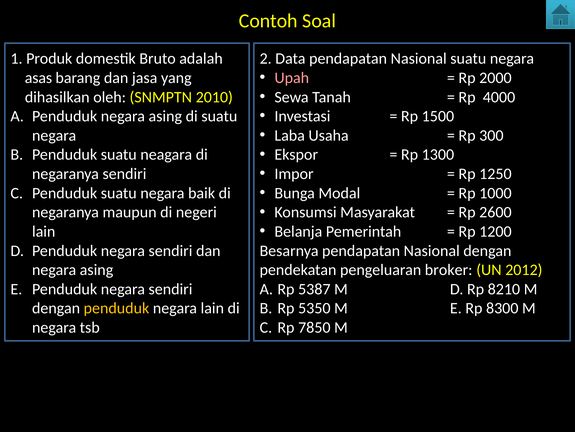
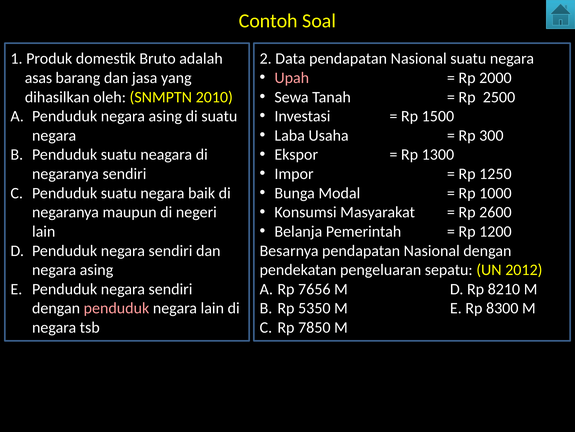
4000: 4000 -> 2500
broker: broker -> sepatu
5387: 5387 -> 7656
penduduk at (116, 308) colour: yellow -> pink
